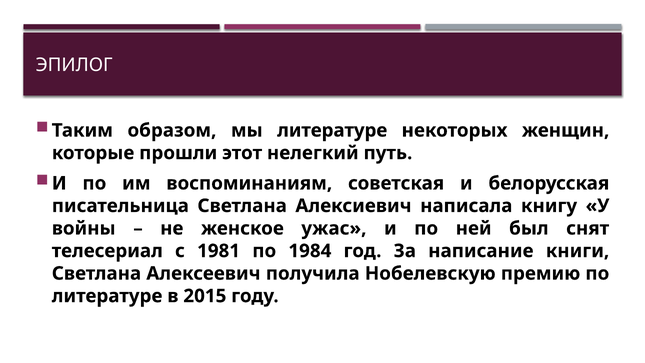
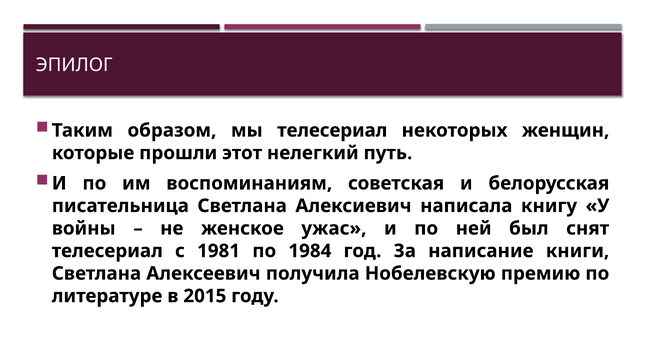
мы литературе: литературе -> телесериал
